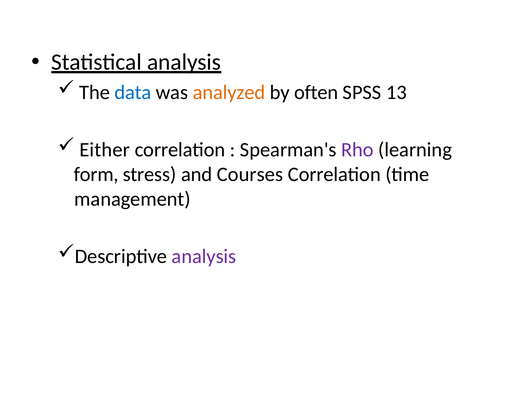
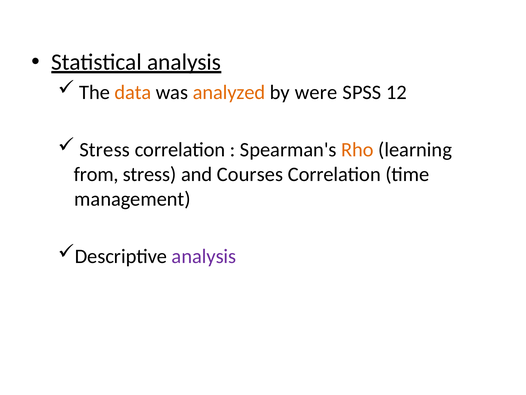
data colour: blue -> orange
often: often -> were
13: 13 -> 12
Either at (105, 150): Either -> Stress
Rho colour: purple -> orange
form: form -> from
